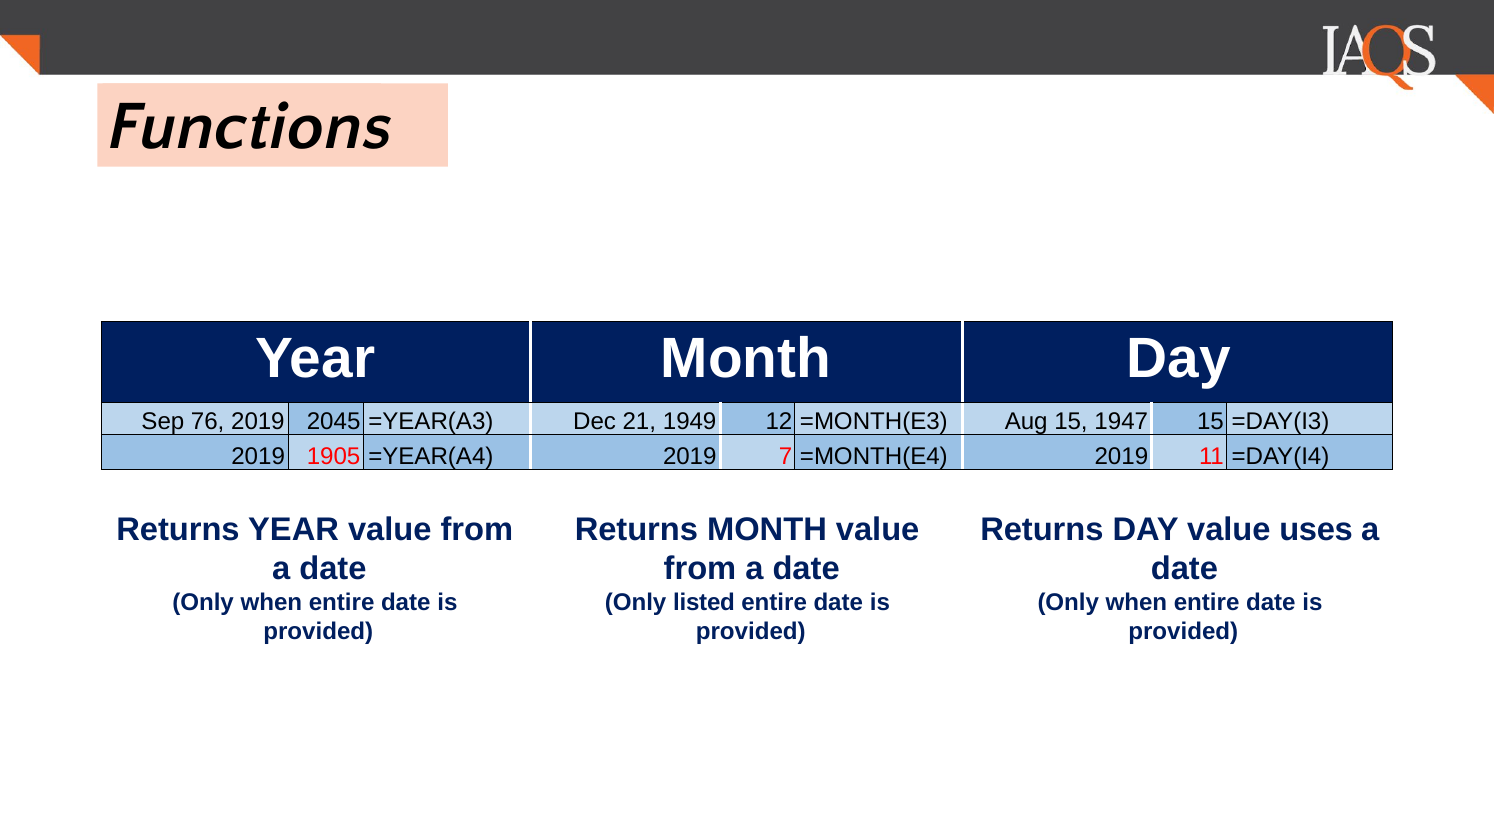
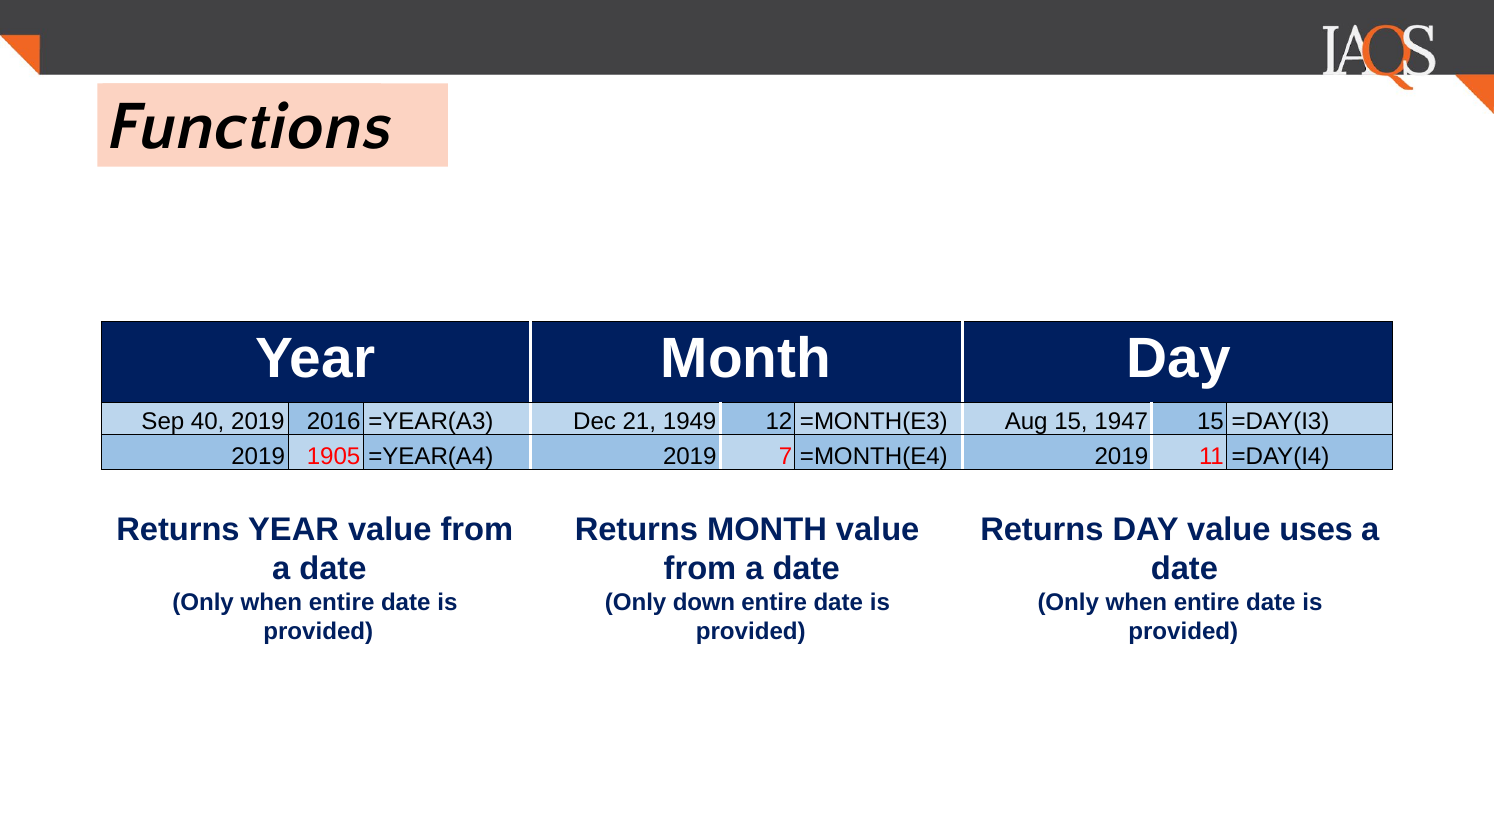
76: 76 -> 40
2045: 2045 -> 2016
listed: listed -> down
